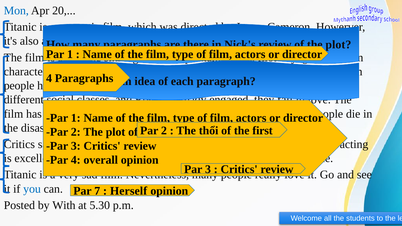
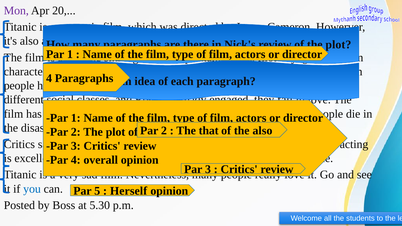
Mon colour: blue -> purple
thổi: thổi -> that
the first: first -> also
7: 7 -> 5
With: With -> Boss
